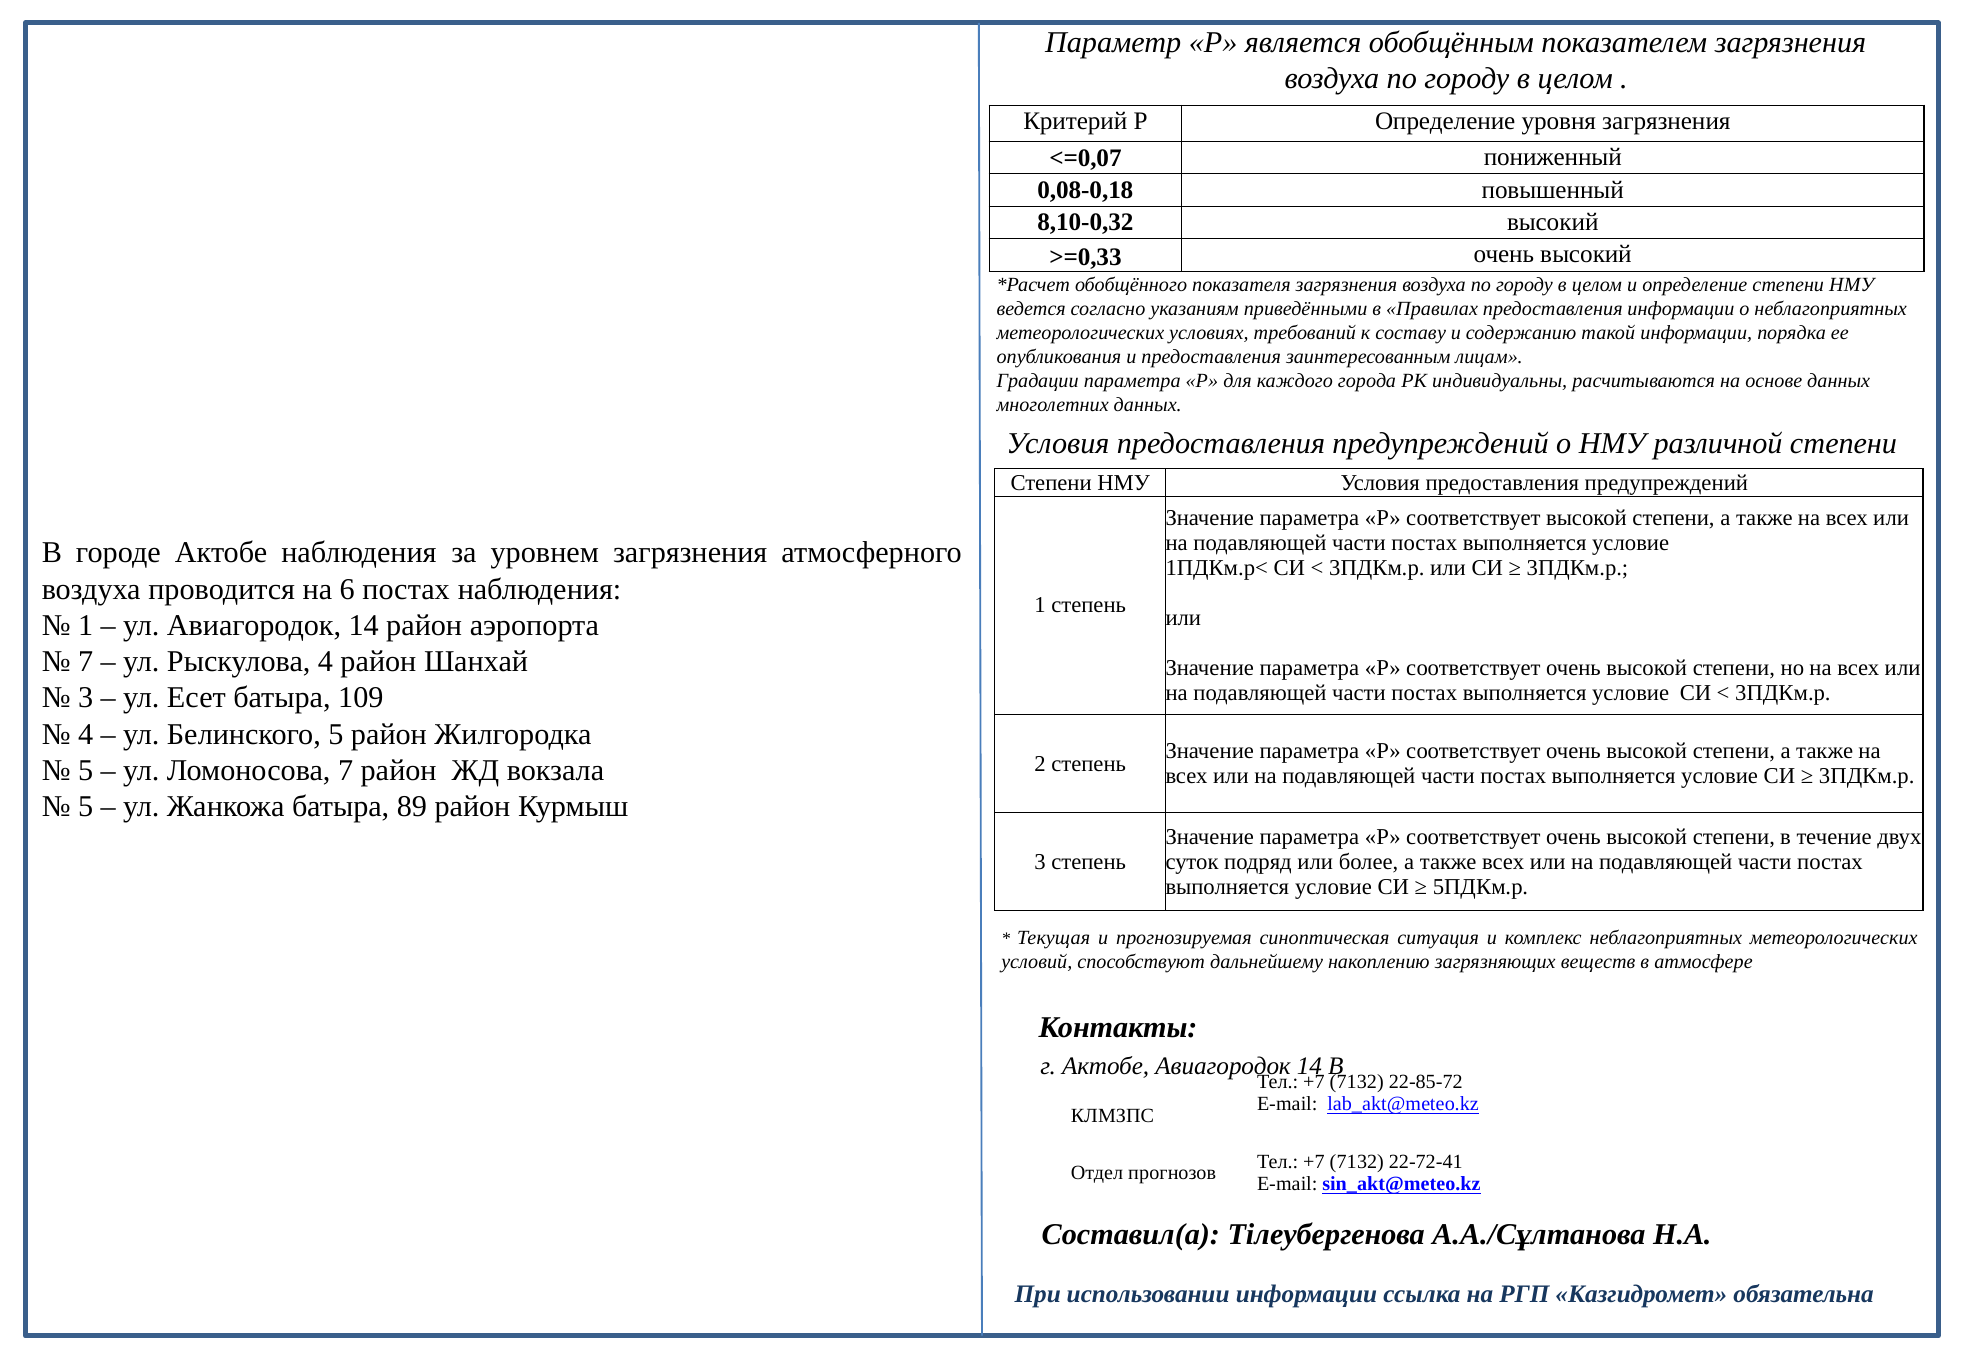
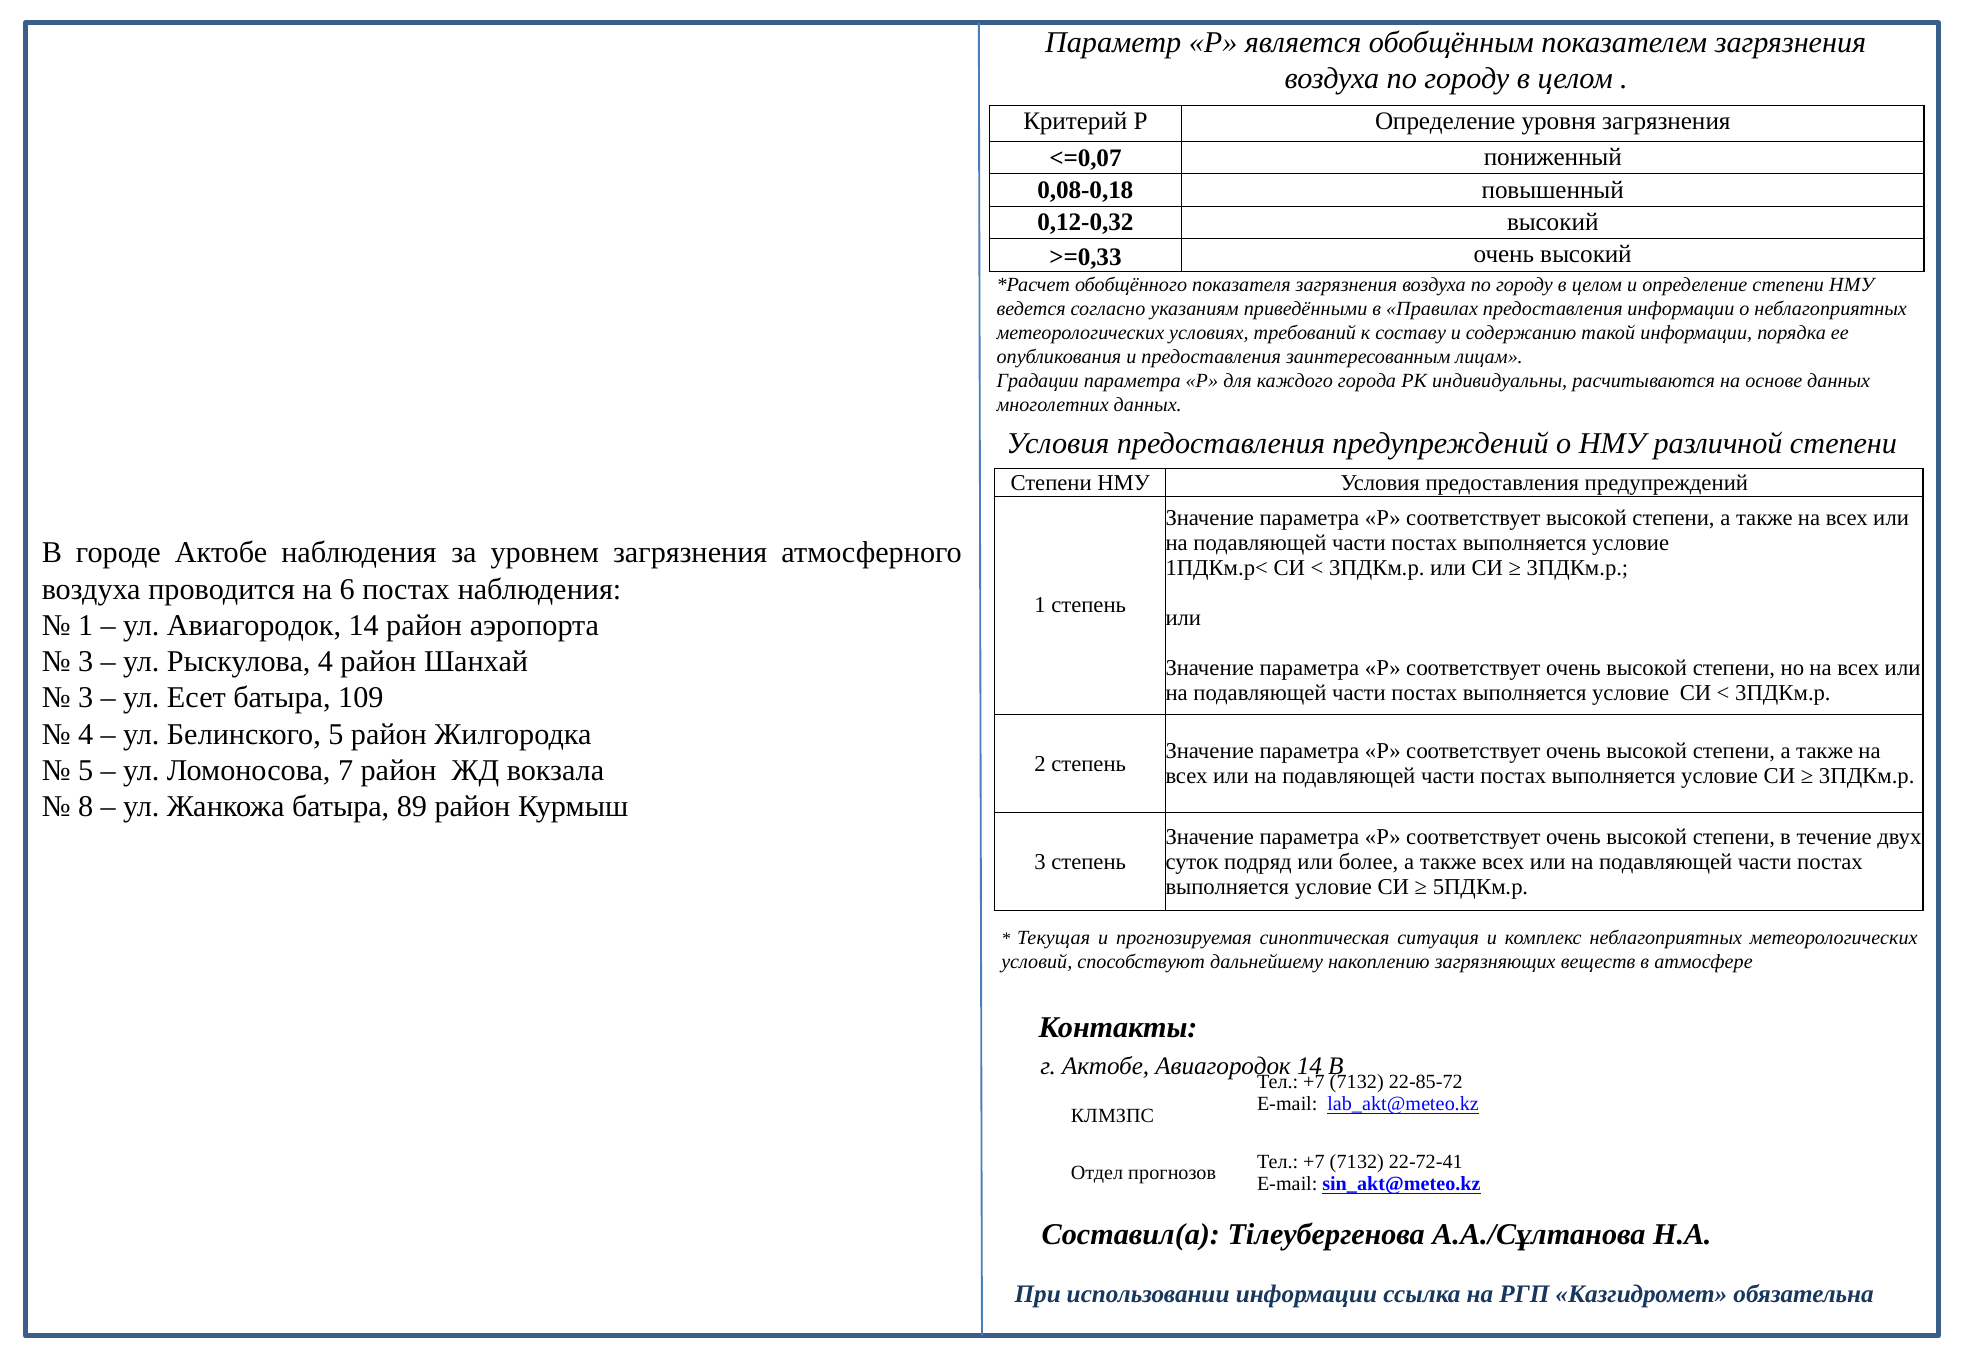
8,10-0,32: 8,10-0,32 -> 0,12-0,32
7 at (86, 662): 7 -> 3
5 at (86, 807): 5 -> 8
